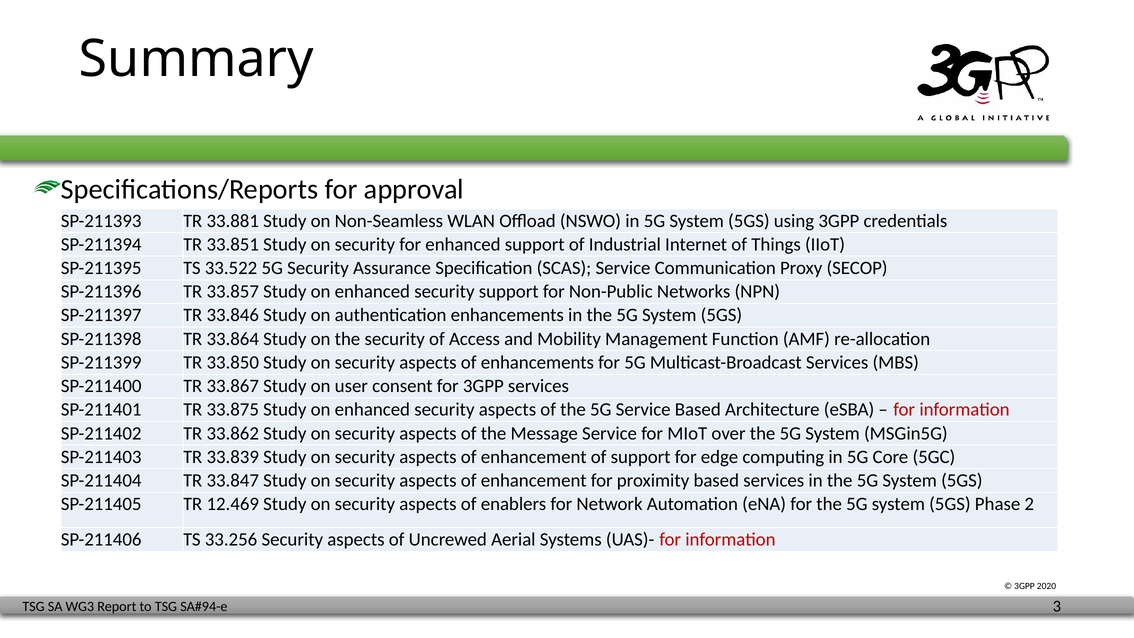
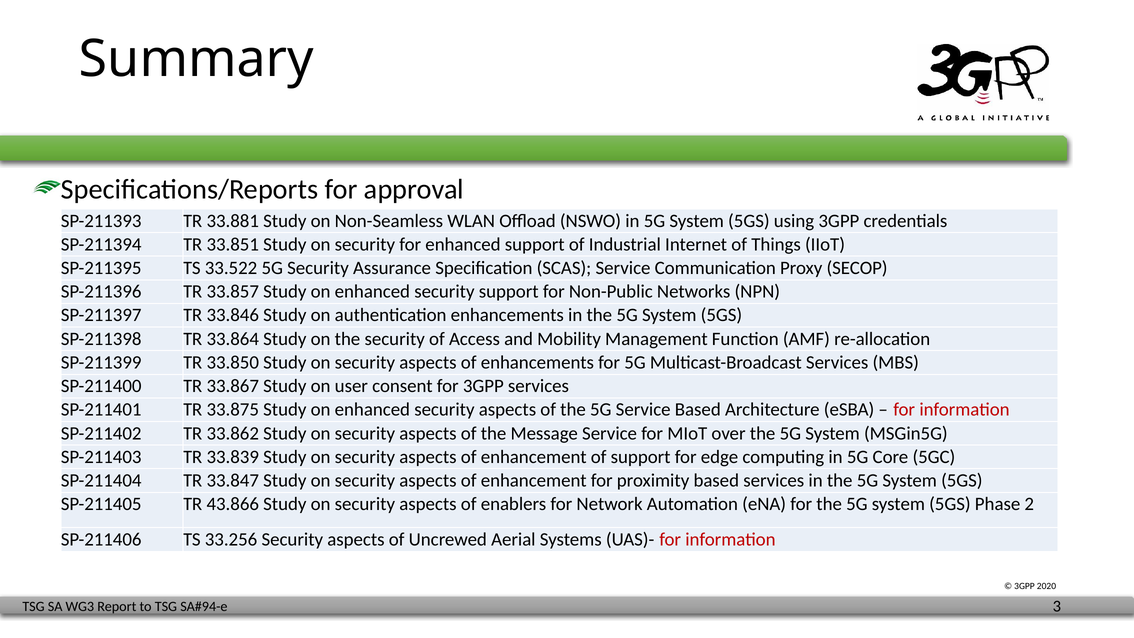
12.469: 12.469 -> 43.866
